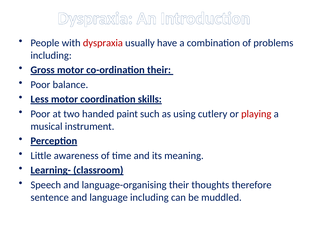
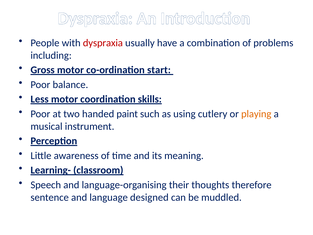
co-ordination their: their -> start
playing colour: red -> orange
language including: including -> designed
